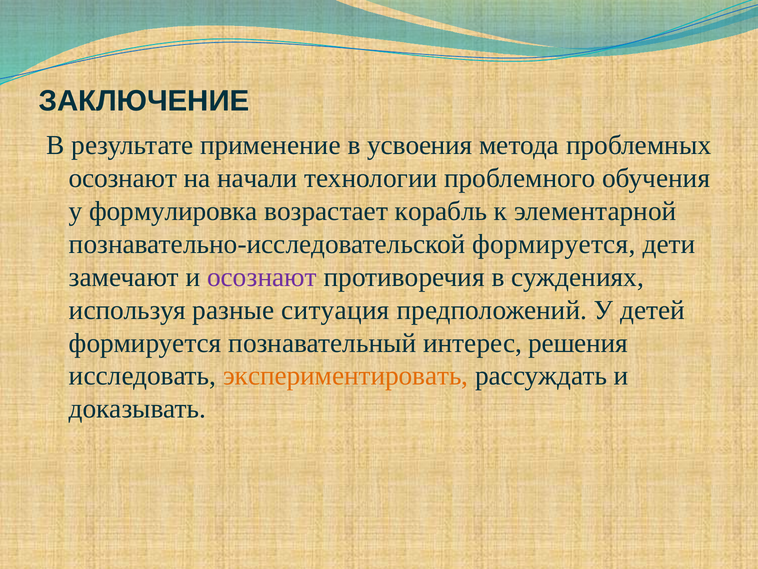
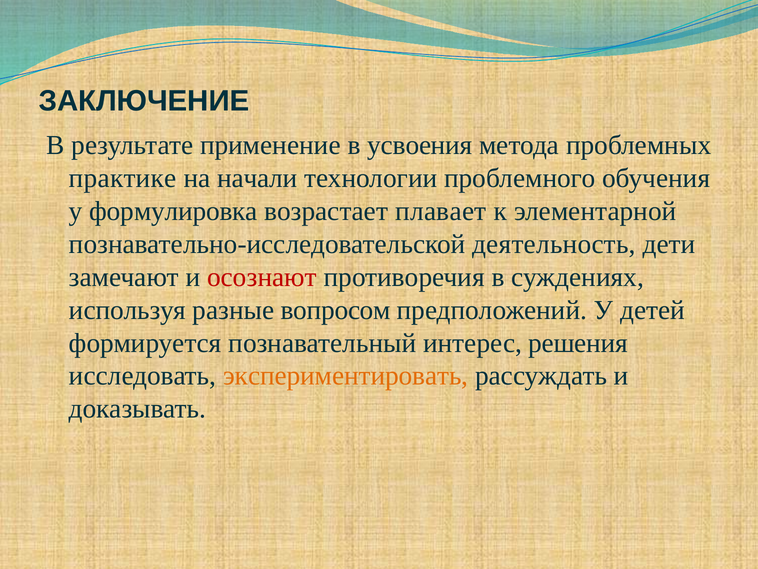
осознают at (123, 178): осознают -> практике
корабль: корабль -> плавает
познавательно-исследовательской формируется: формируется -> деятельность
осознают at (262, 277) colour: purple -> red
ситуация: ситуация -> вопросом
